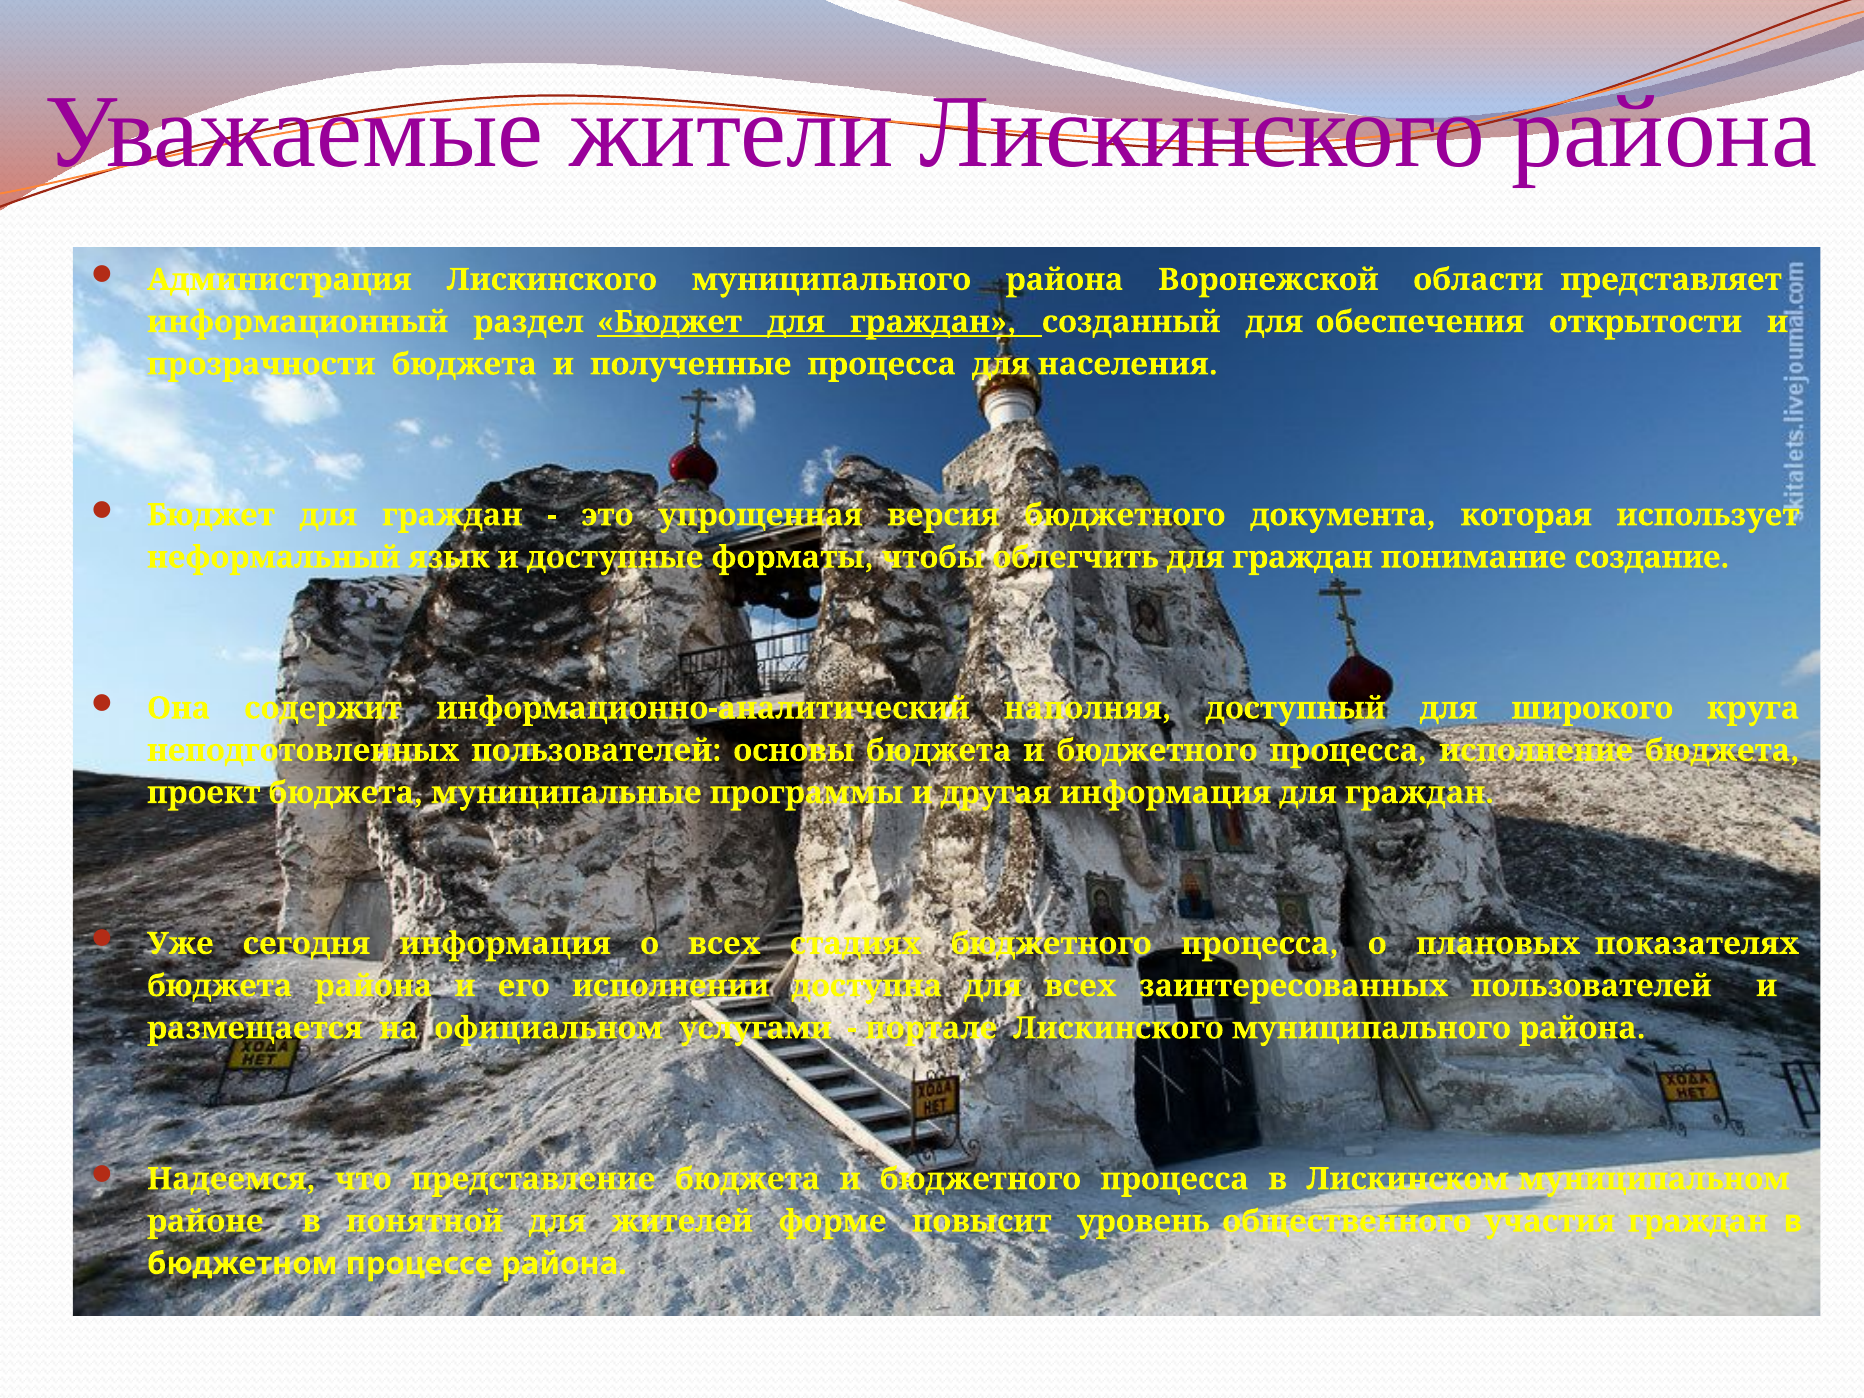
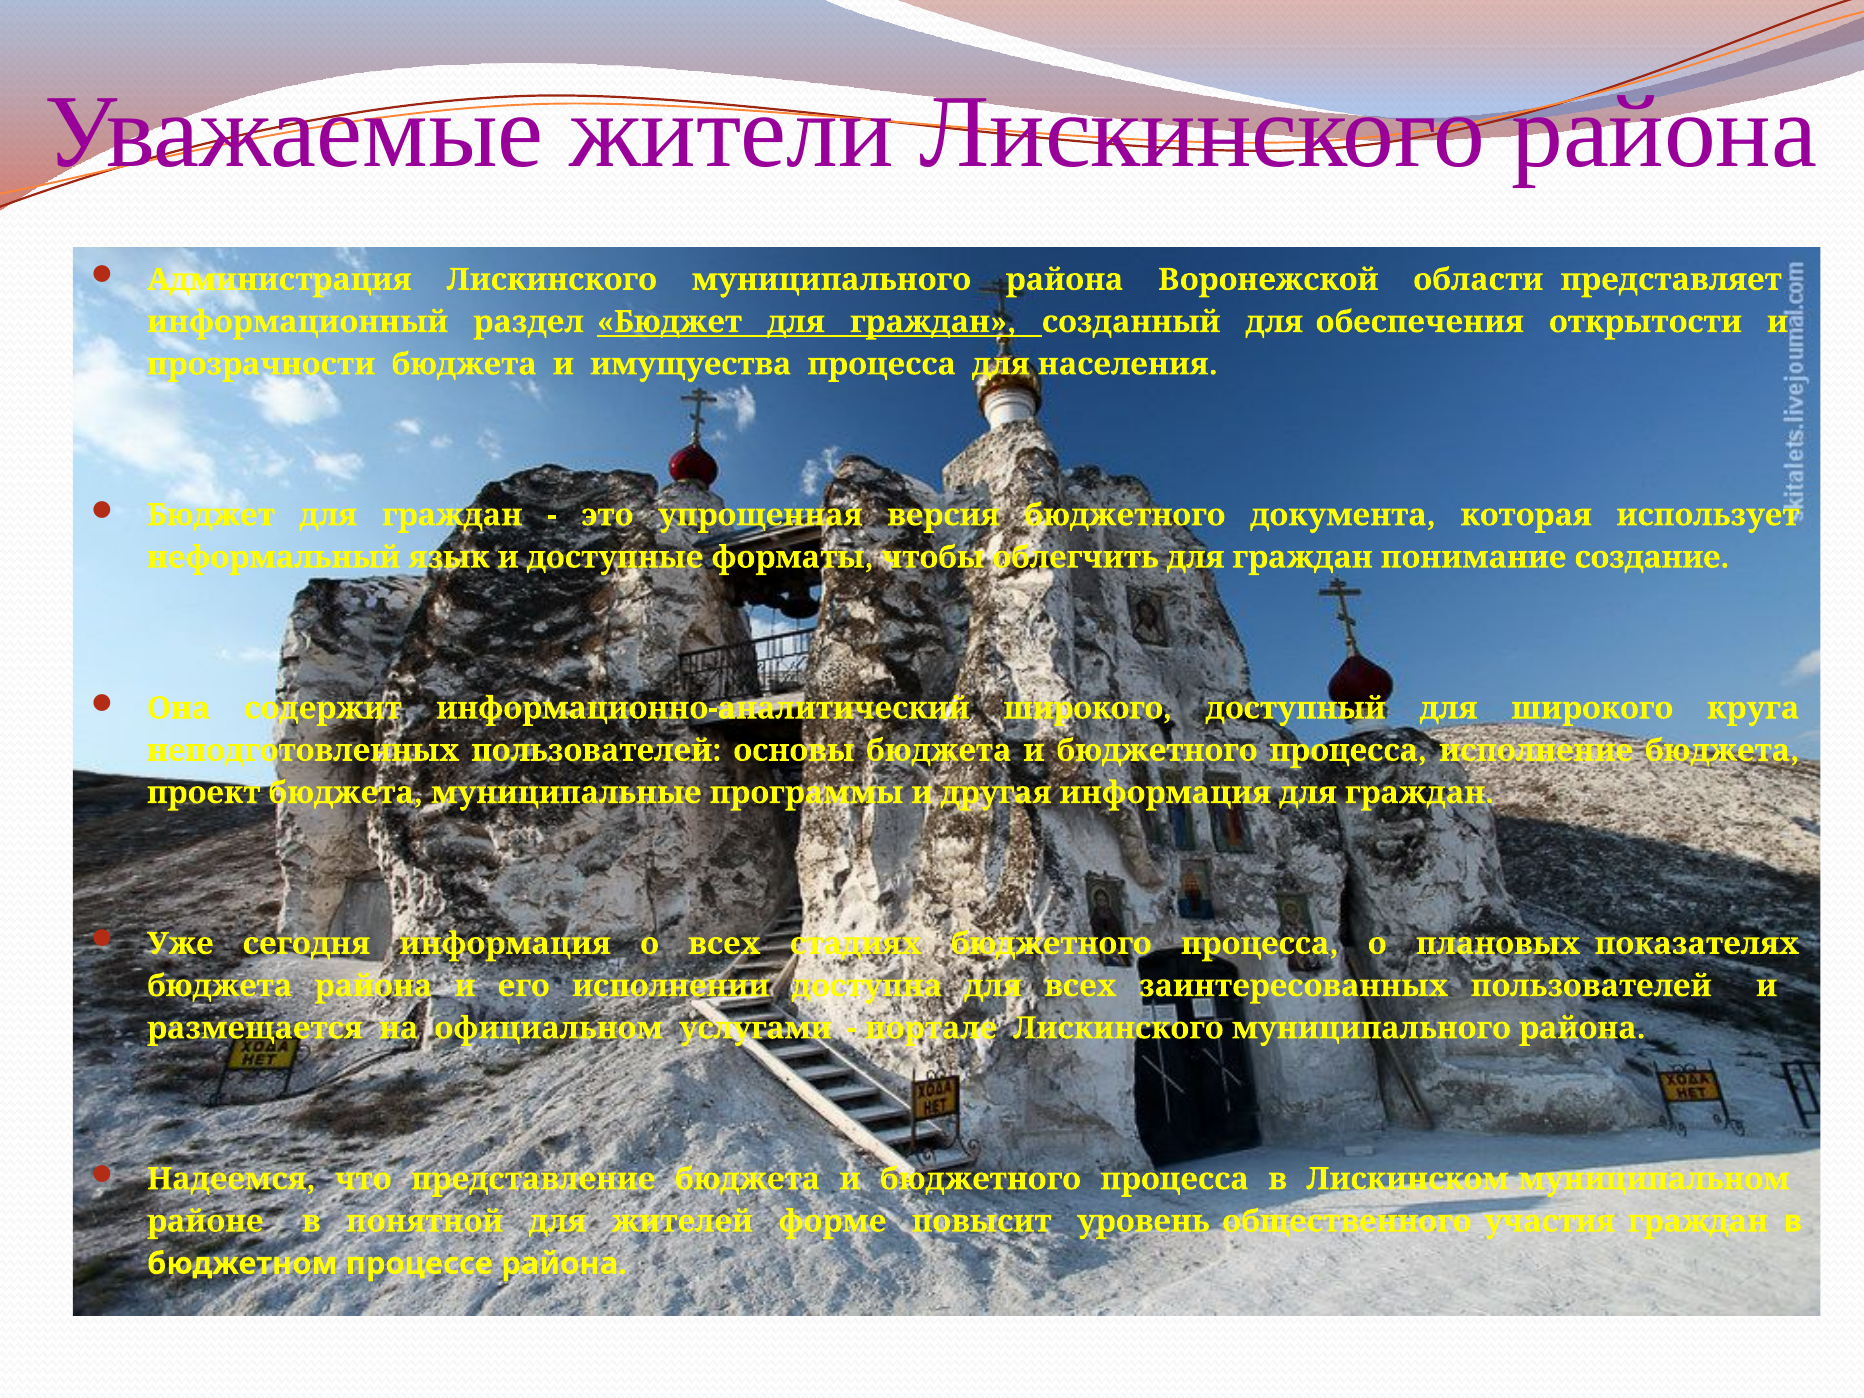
полученные: полученные -> имущуества
информационно-аналитический наполняя: наполняя -> широкого
